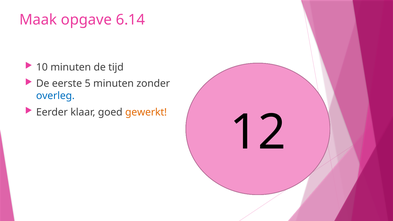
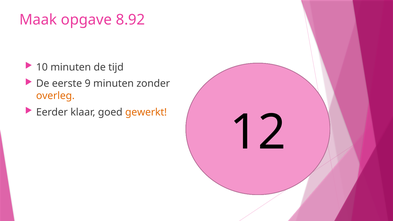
6.14: 6.14 -> 8.92
5: 5 -> 9
overleg colour: blue -> orange
